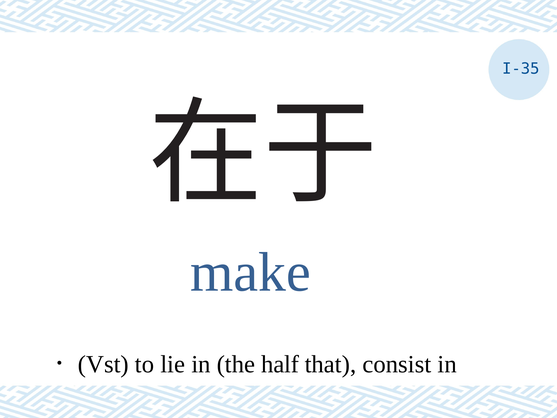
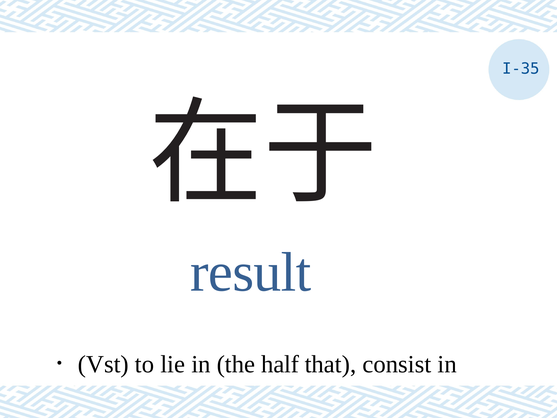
make: make -> result
